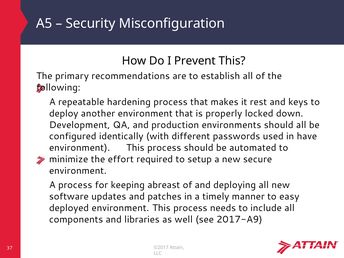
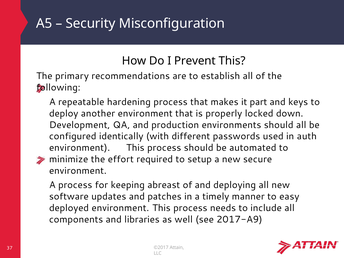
rest: rest -> part
have: have -> auth
